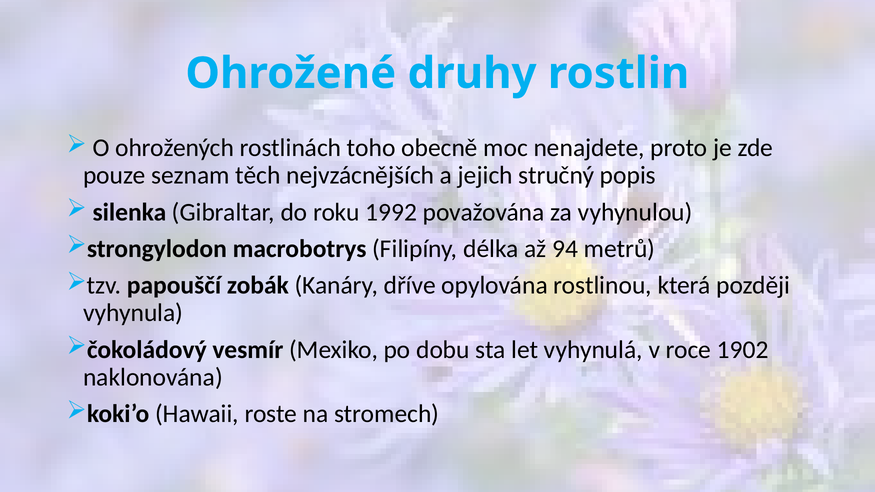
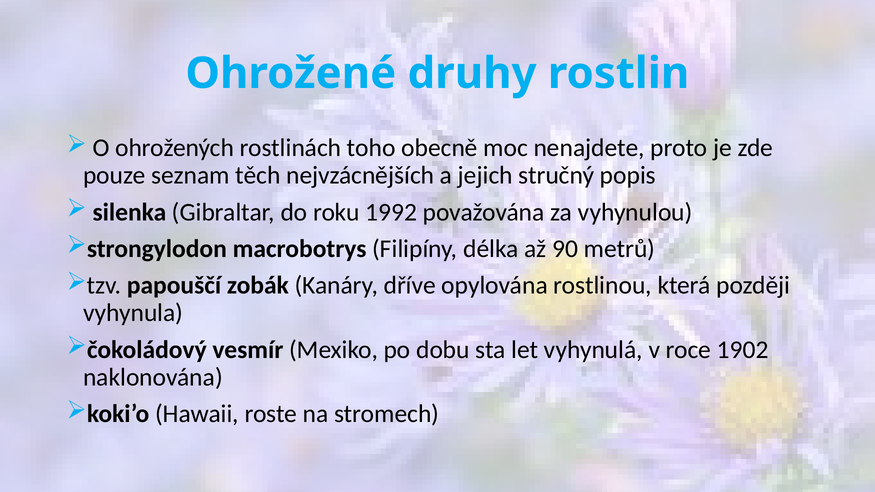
94: 94 -> 90
